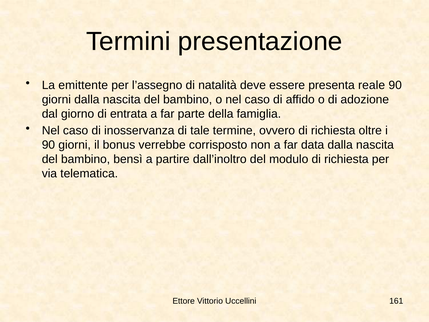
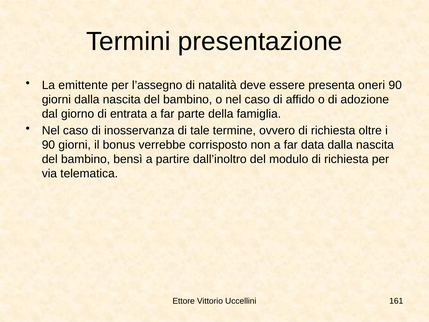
reale: reale -> oneri
